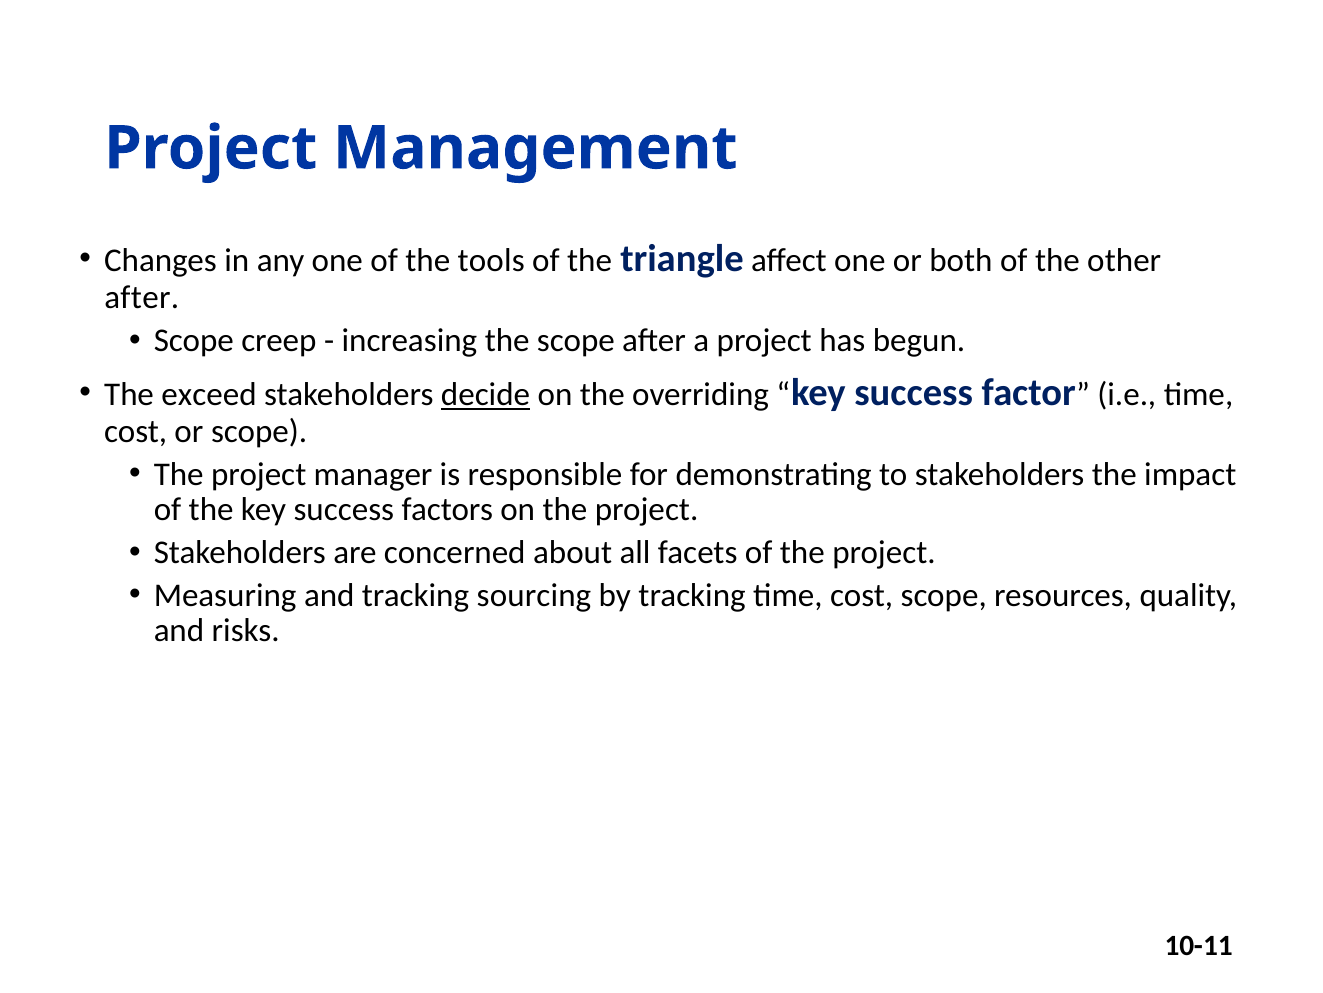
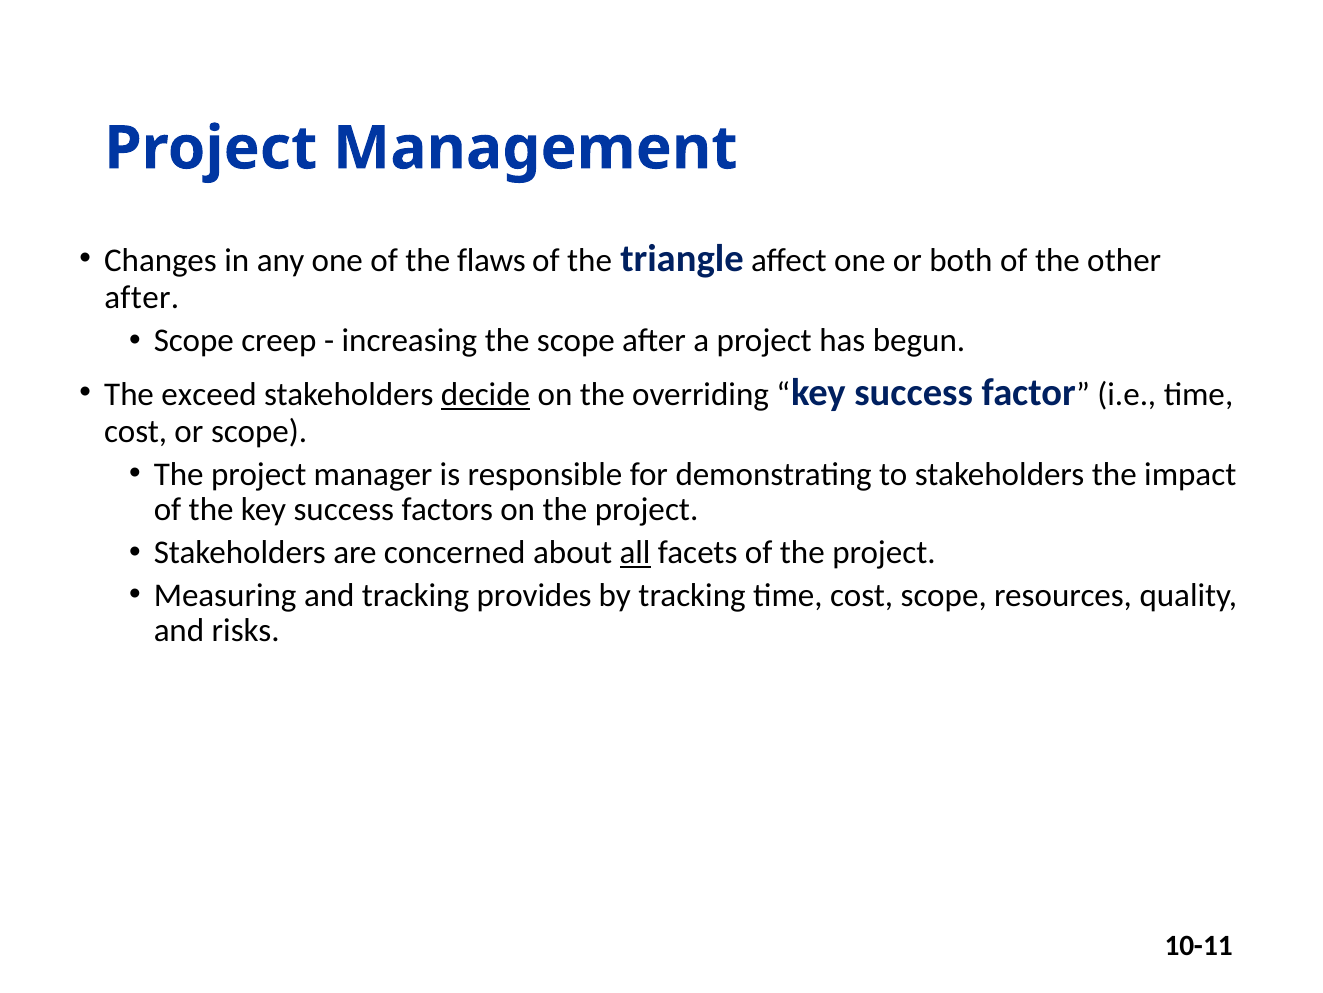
tools: tools -> flaws
all underline: none -> present
sourcing: sourcing -> provides
